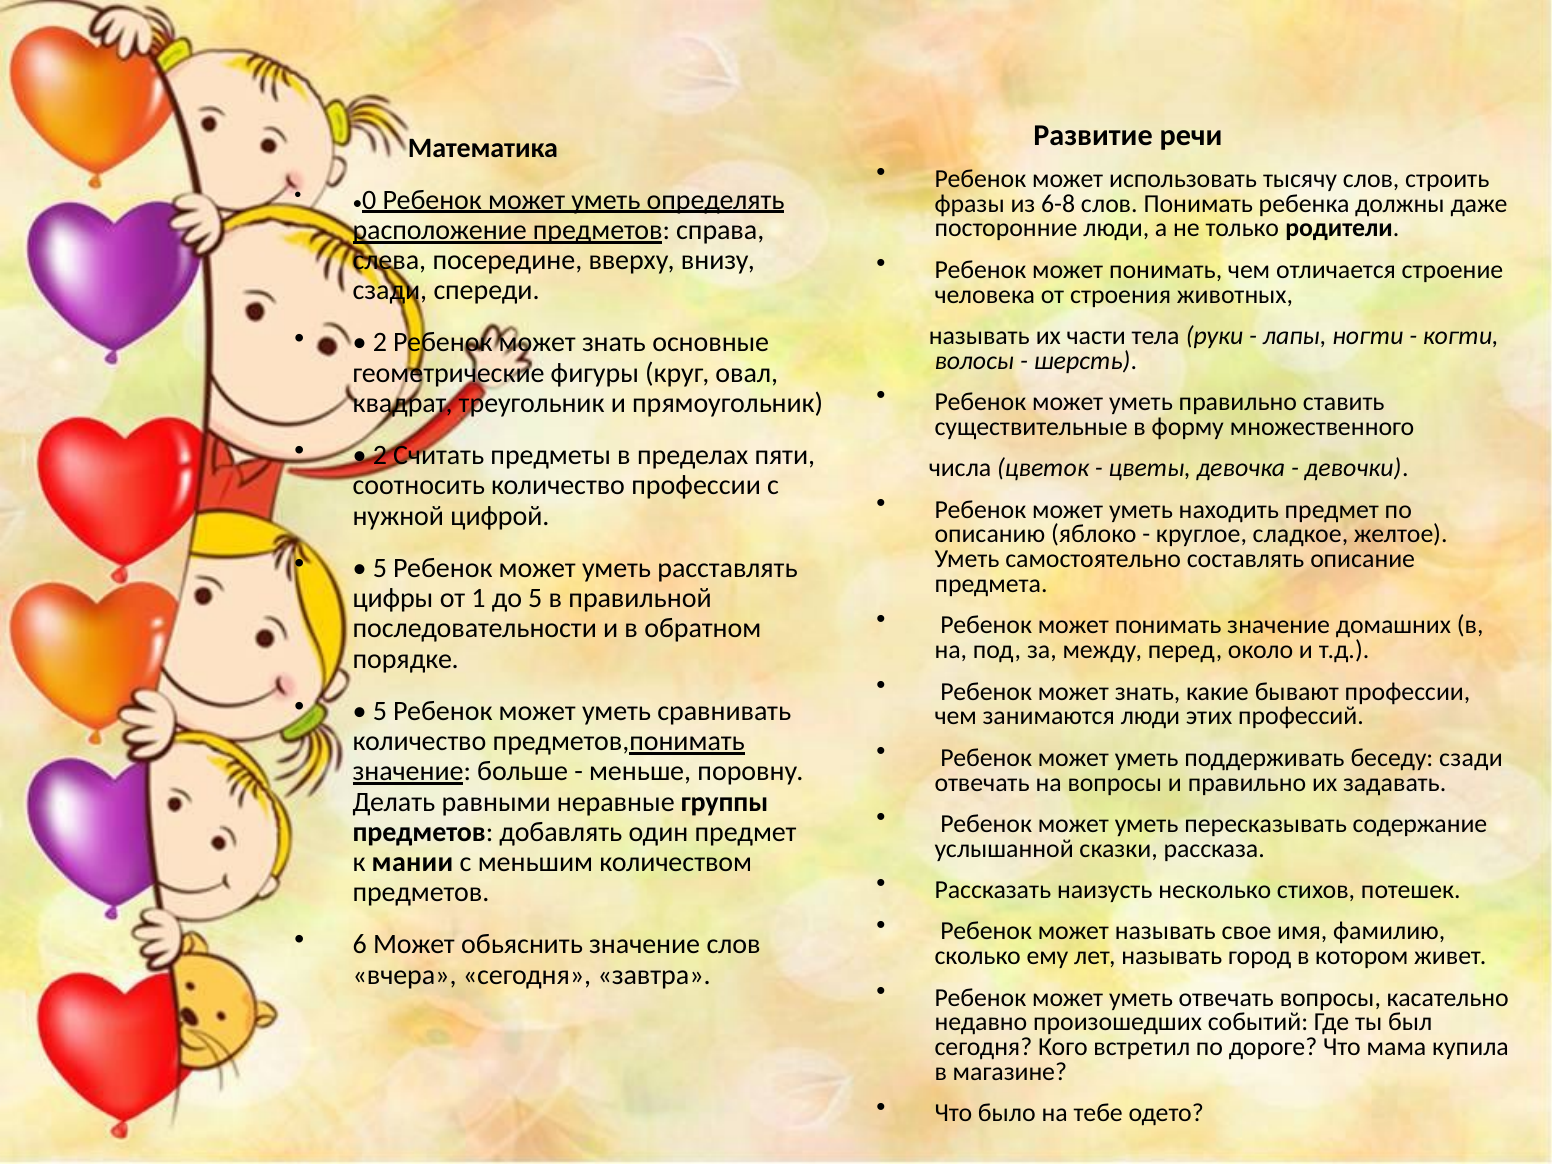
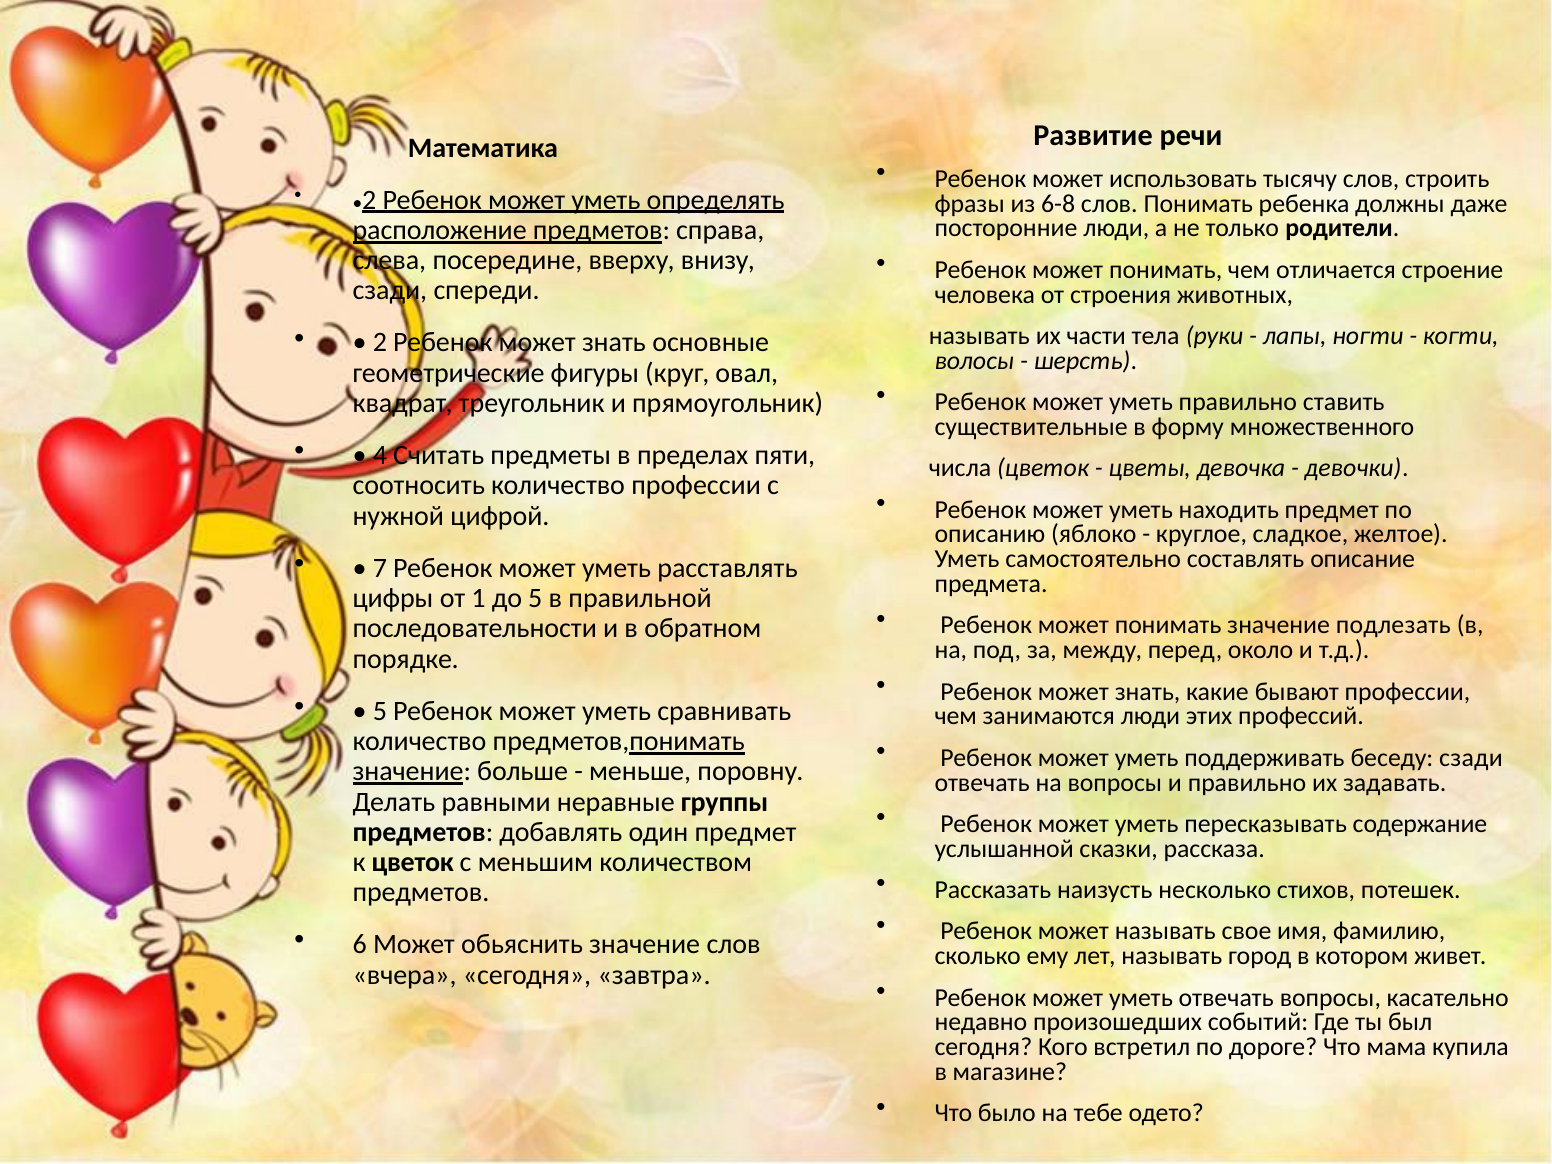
0 at (369, 200): 0 -> 2
2 at (380, 455): 2 -> 4
5 at (380, 568): 5 -> 7
домашних: домашних -> подлезать
к мании: мании -> цветок
